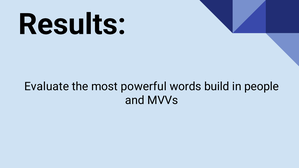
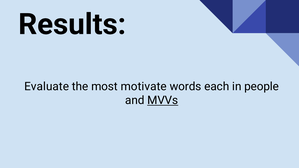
powerful: powerful -> motivate
build: build -> each
MVVs underline: none -> present
